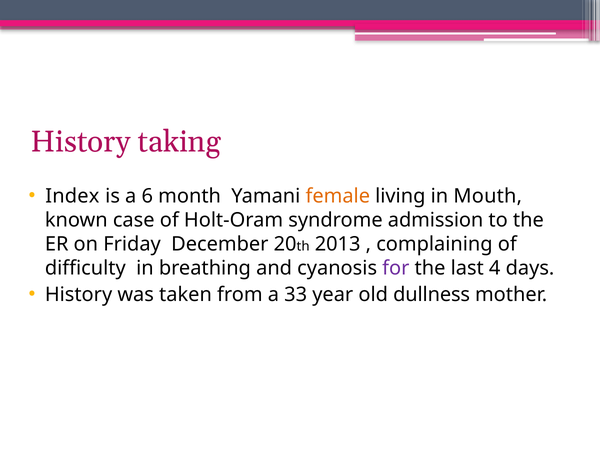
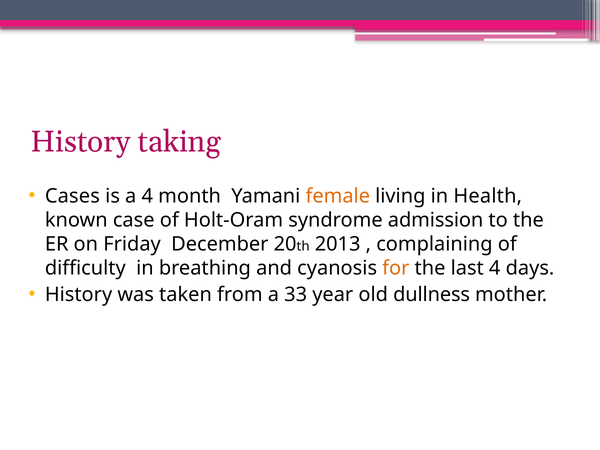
Index: Index -> Cases
a 6: 6 -> 4
Mouth: Mouth -> Health
for colour: purple -> orange
